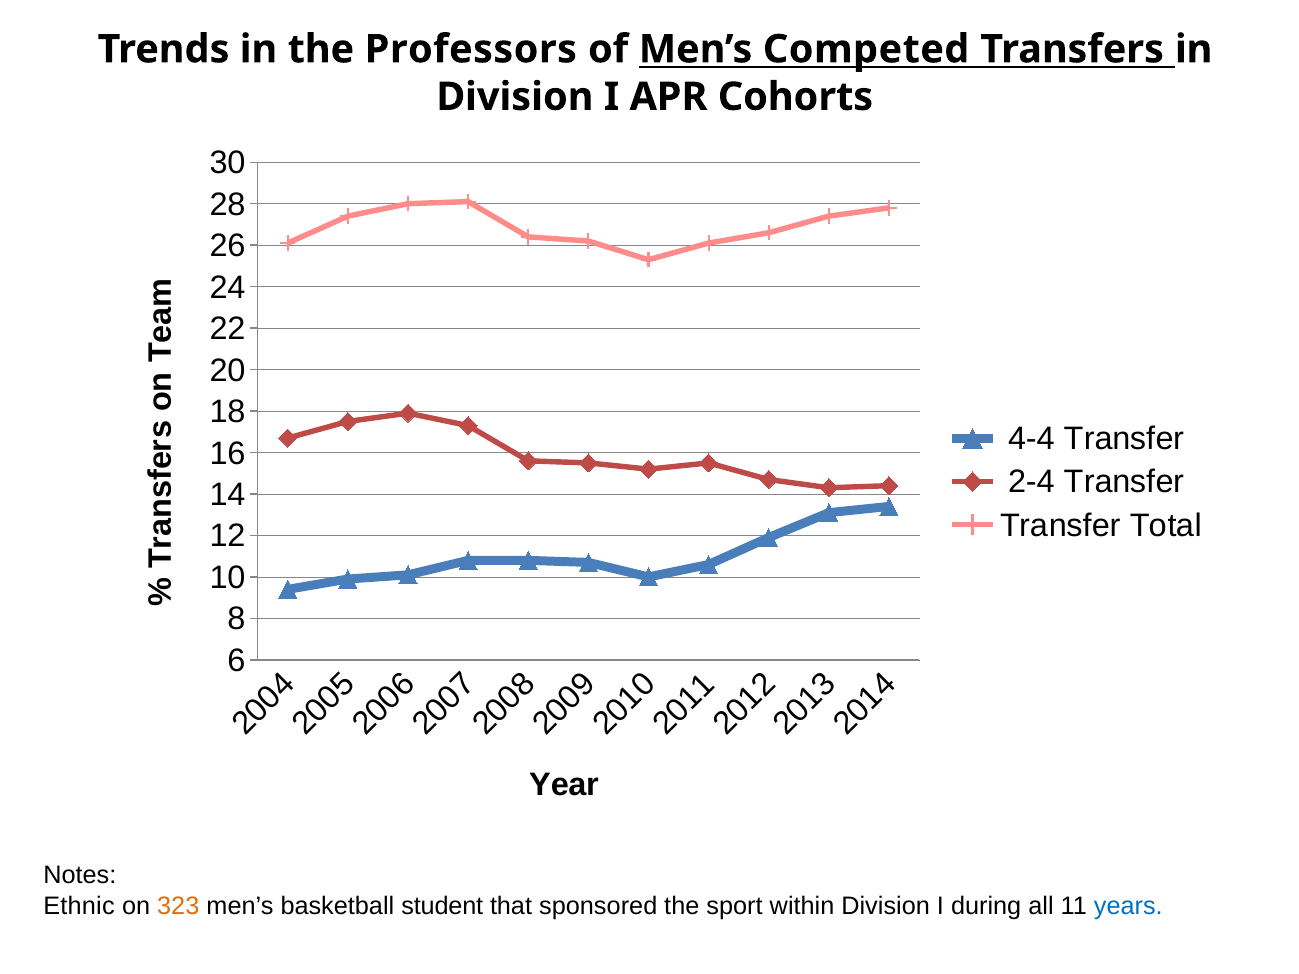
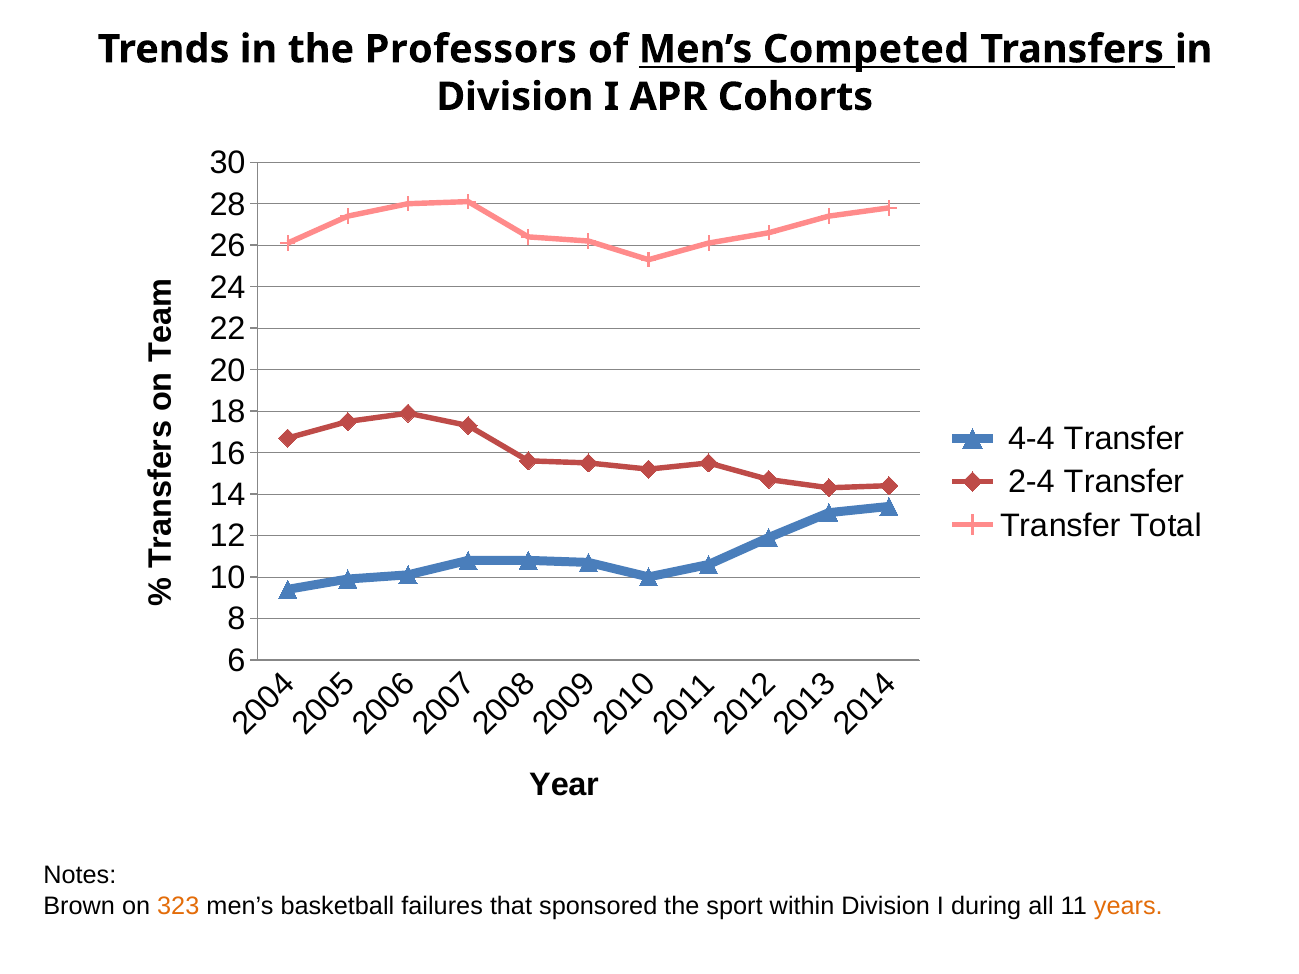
Ethnic: Ethnic -> Brown
student: student -> failures
years colour: blue -> orange
